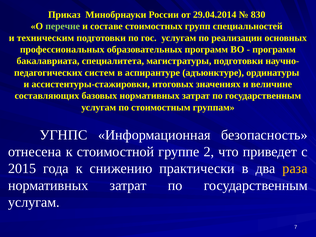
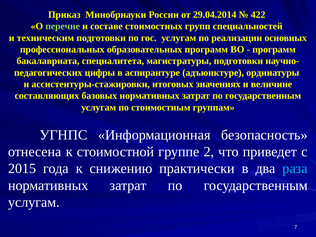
830: 830 -> 422
систем: систем -> цифры
раза colour: yellow -> light blue
